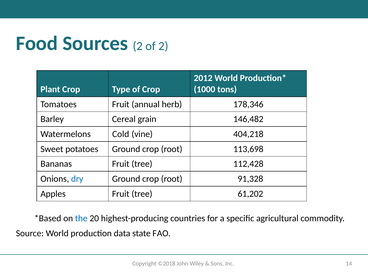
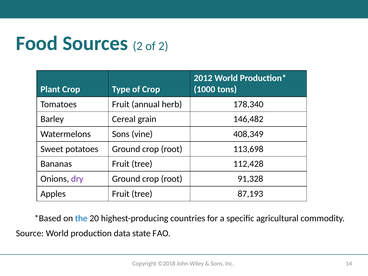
178,346: 178,346 -> 178,340
Watermelons Cold: Cold -> Sons
404,218: 404,218 -> 408,349
dry colour: blue -> purple
61,202: 61,202 -> 87,193
